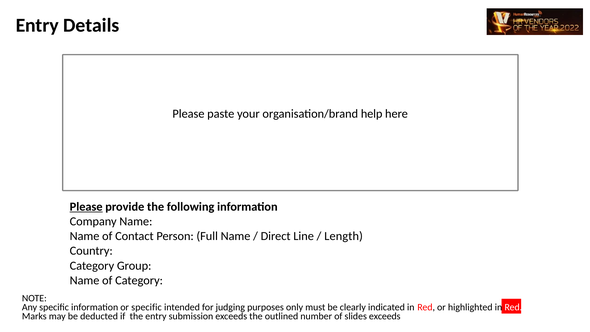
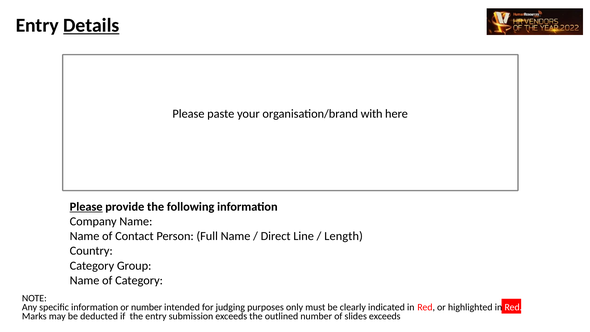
Details underline: none -> present
help: help -> with
or specific: specific -> number
